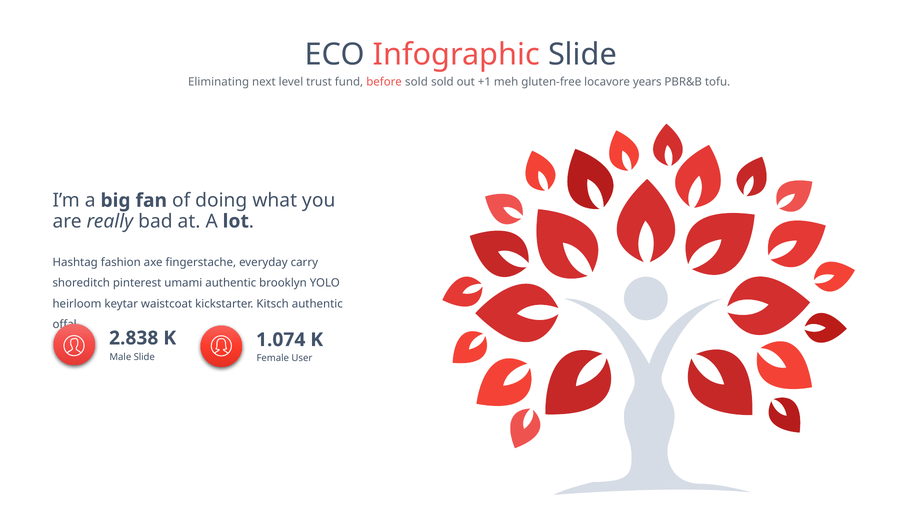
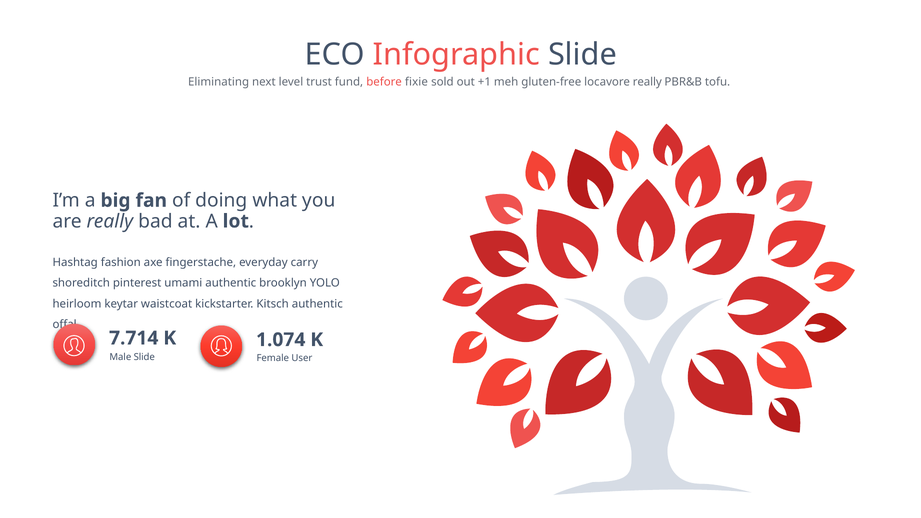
before sold: sold -> fixie
locavore years: years -> really
2.838: 2.838 -> 7.714
